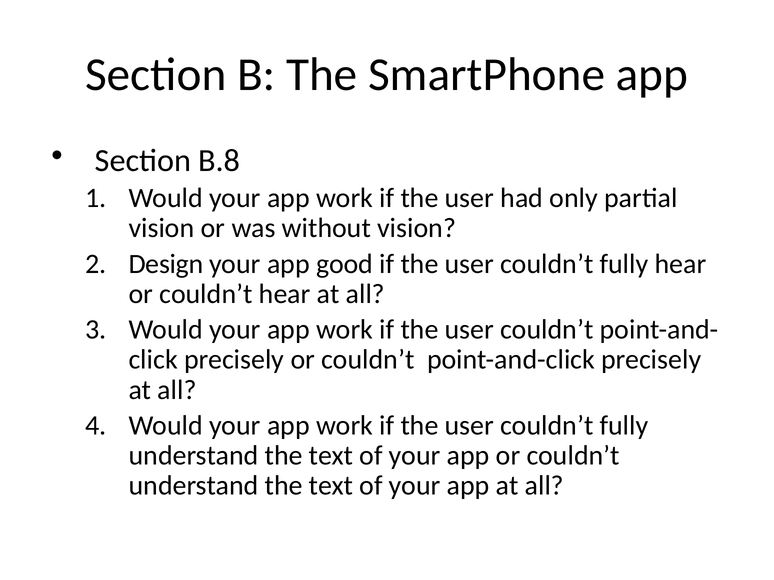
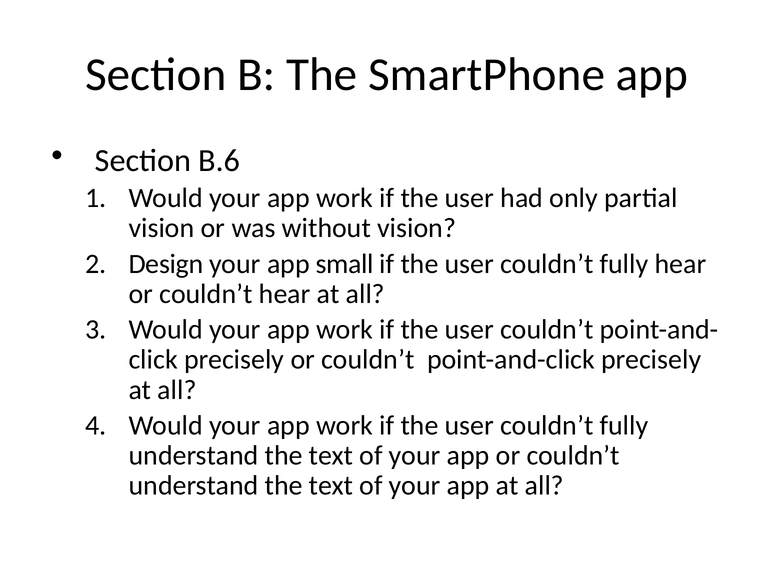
B.8: B.8 -> B.6
good: good -> small
